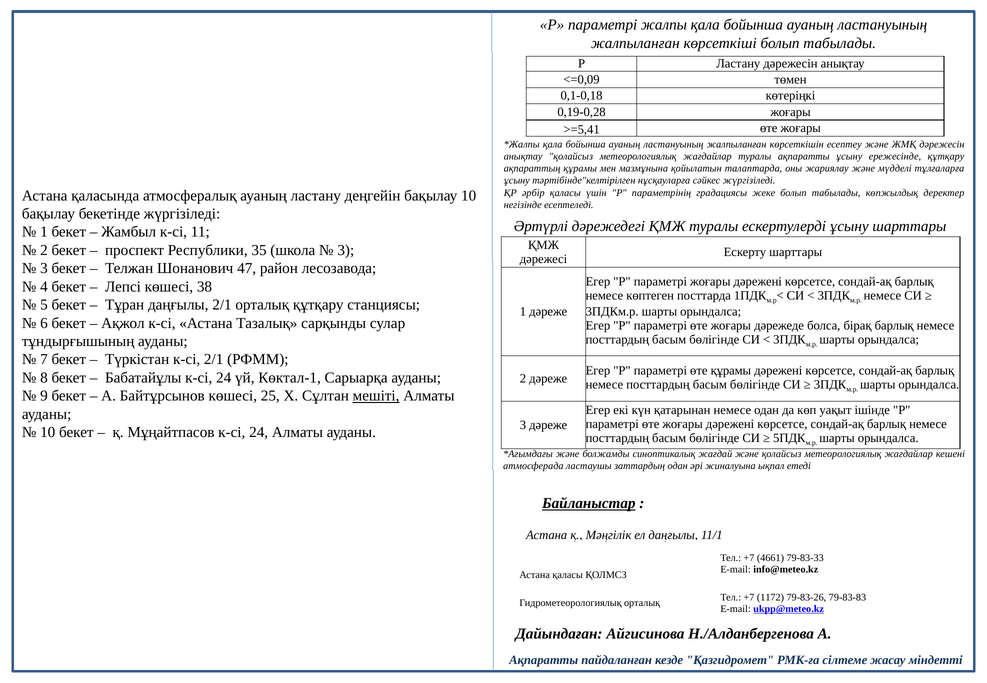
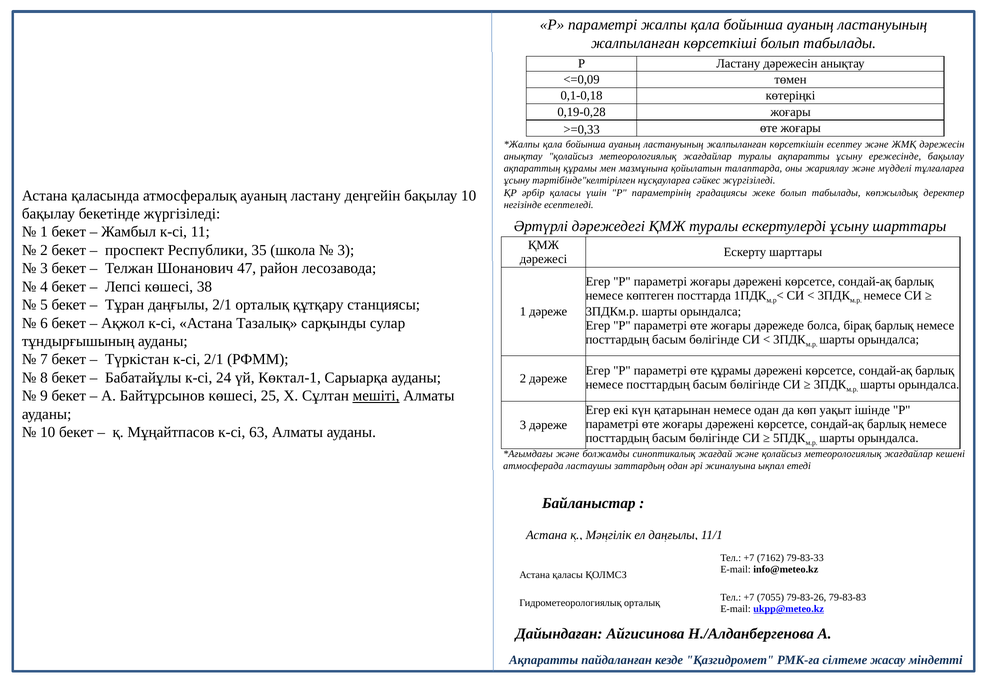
>=5,41: >=5,41 -> >=0,33
ережесінде құтқару: құтқару -> бақылау
Мұңайтпасов к-сі 24: 24 -> 63
Байланыстар underline: present -> none
4661: 4661 -> 7162
1172: 1172 -> 7055
